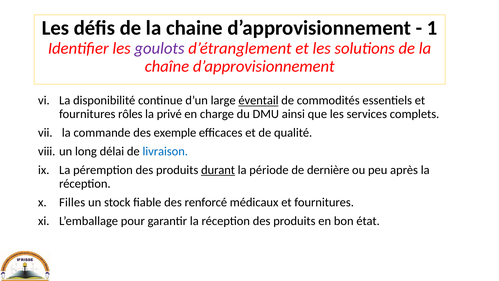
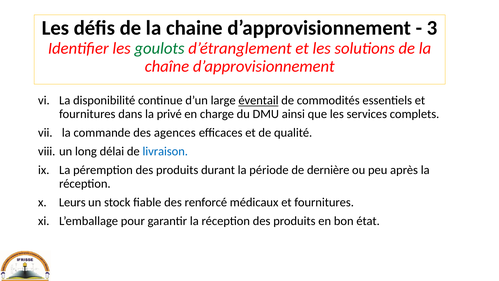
1: 1 -> 3
goulots colour: purple -> green
rôles: rôles -> dans
exemple: exemple -> agences
durant underline: present -> none
Filles: Filles -> Leurs
